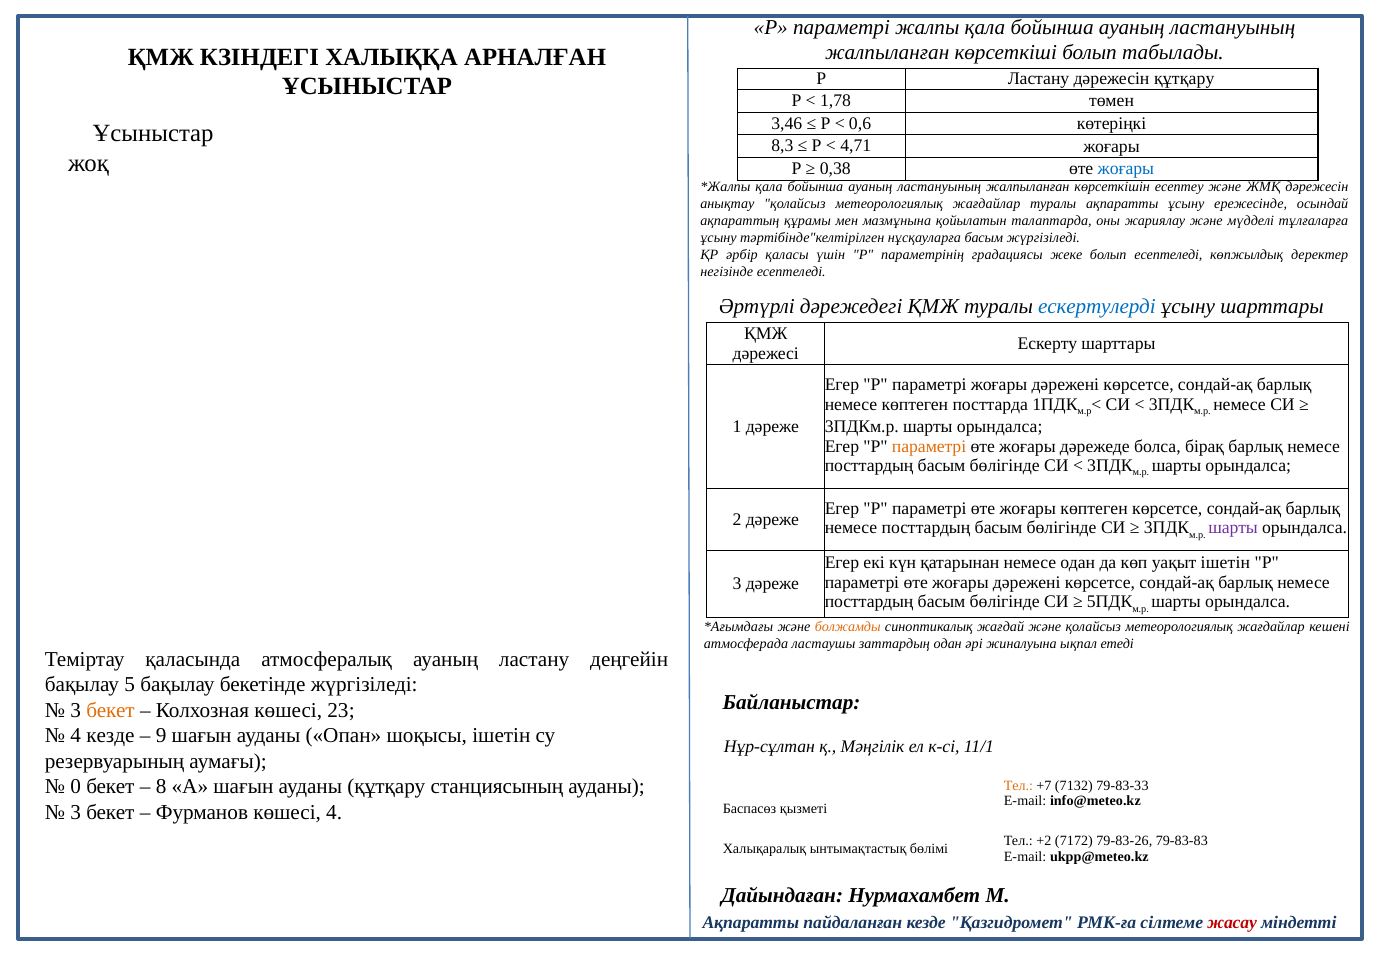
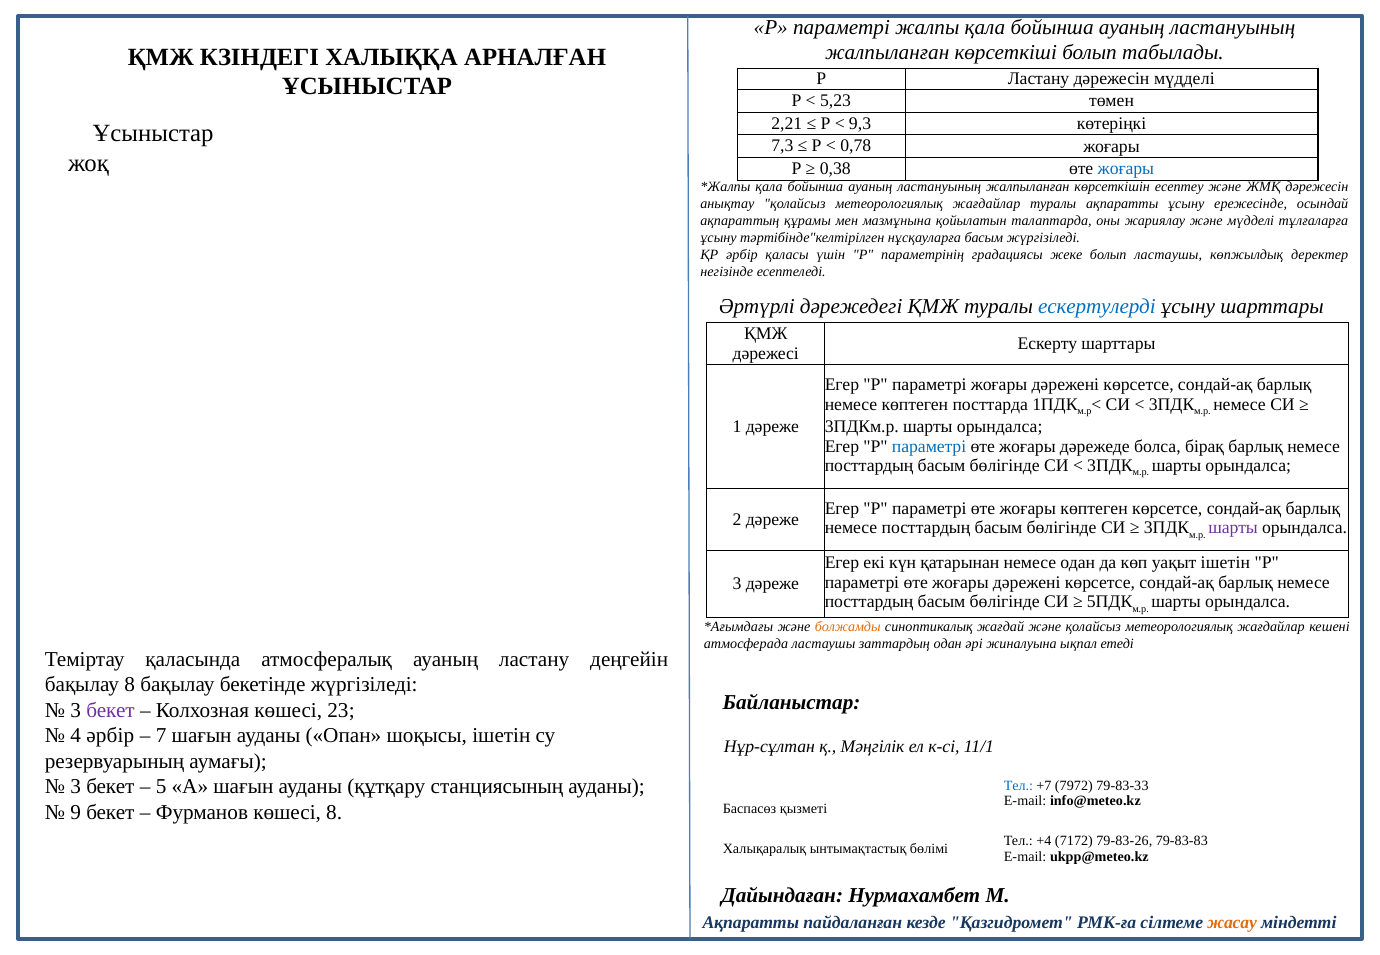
дәрежесін құтқару: құтқару -> мүдделі
1,78: 1,78 -> 5,23
3,46: 3,46 -> 2,21
0,6: 0,6 -> 9,3
8,3: 8,3 -> 7,3
4,71: 4,71 -> 0,78
болып есептеледі: есептеледі -> ластаушы
параметрі at (929, 446) colour: orange -> blue
бақылау 5: 5 -> 8
бекет at (110, 710) colour: orange -> purple
4 кезде: кезде -> әрбір
9: 9 -> 7
0 at (76, 787): 0 -> 3
8: 8 -> 5
Тел at (1018, 786) colour: orange -> blue
7132: 7132 -> 7972
3 at (76, 812): 3 -> 9
көшесі 4: 4 -> 8
+2: +2 -> +4
жасау colour: red -> orange
